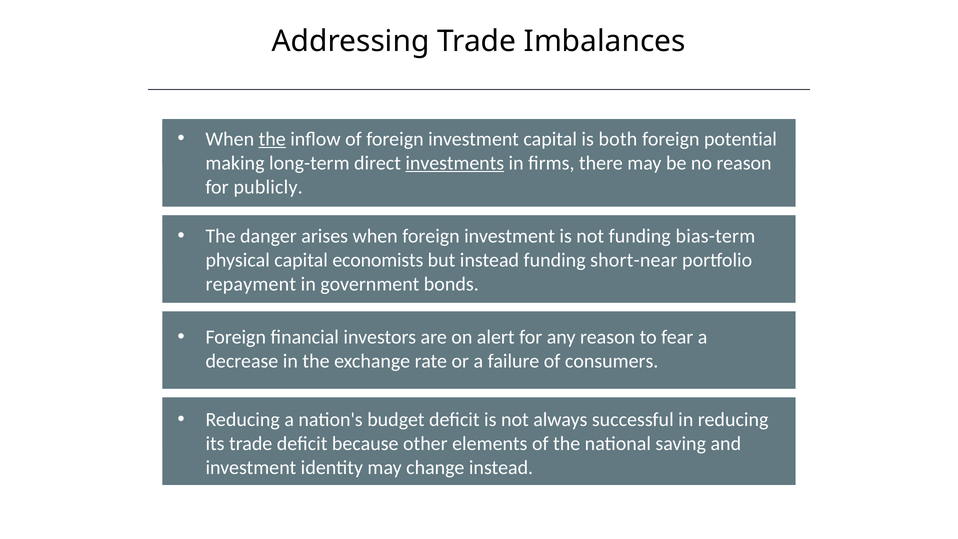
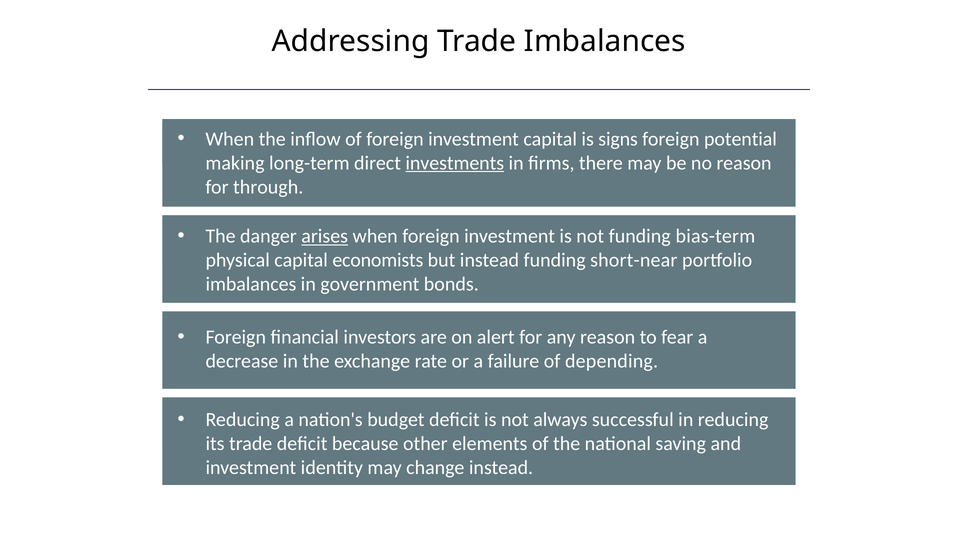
the at (272, 139) underline: present -> none
is both: both -> signs
publicly: publicly -> through
arises underline: none -> present
repayment at (251, 284): repayment -> imbalances
consumers at (612, 361): consumers -> depending
